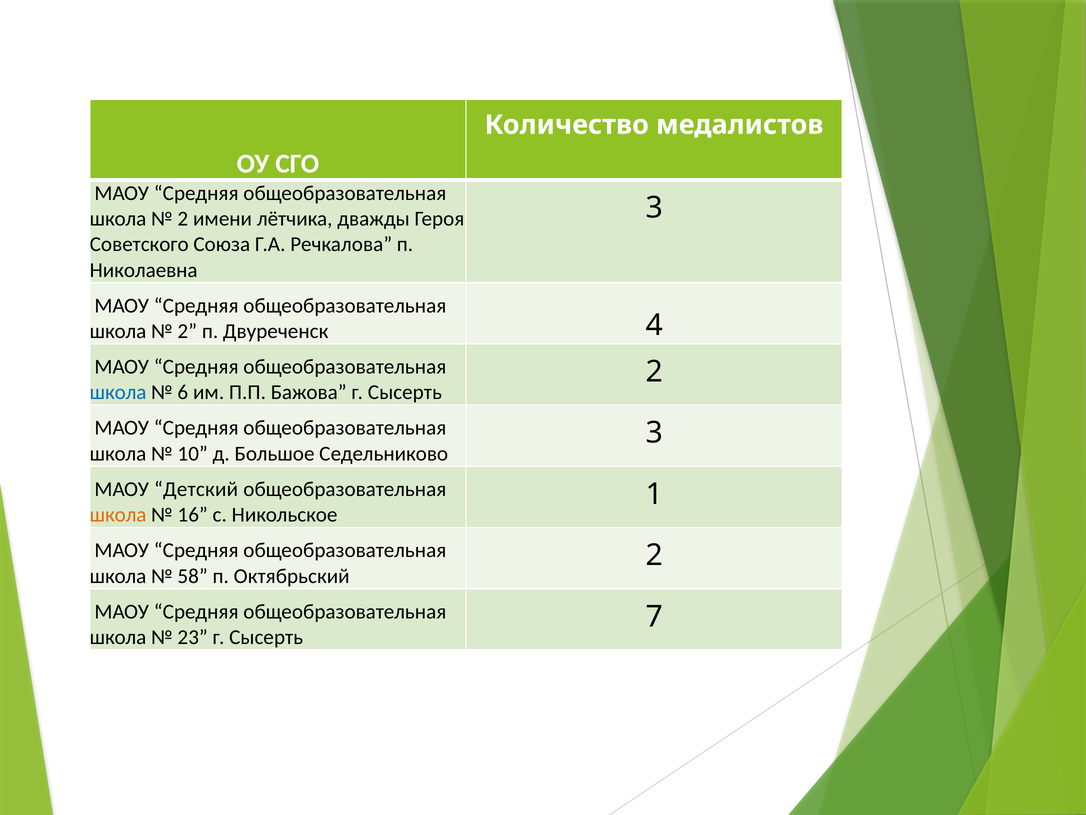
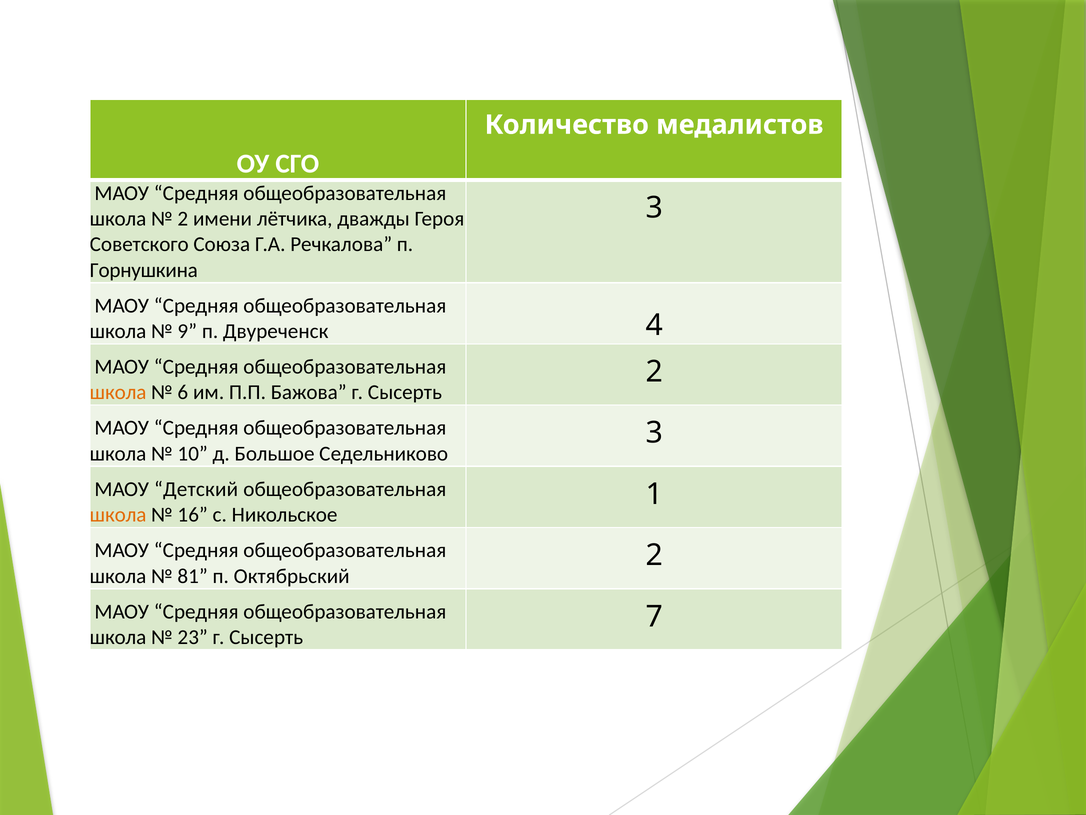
Николаевна: Николаевна -> Горнушкина
2 at (187, 331): 2 -> 9
школа at (118, 392) colour: blue -> orange
58: 58 -> 81
